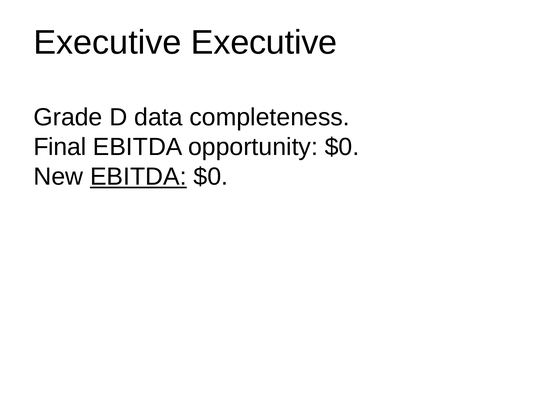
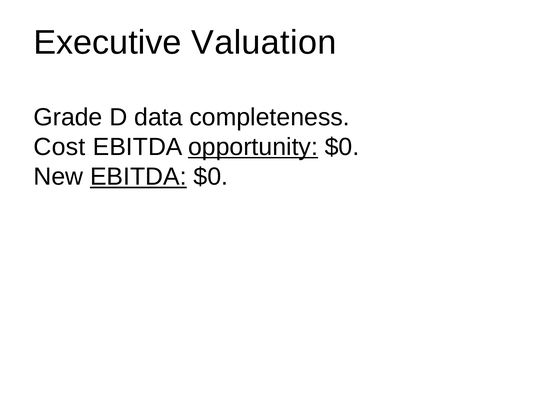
Executive Executive: Executive -> Valuation
Final: Final -> Cost
opportunity underline: none -> present
